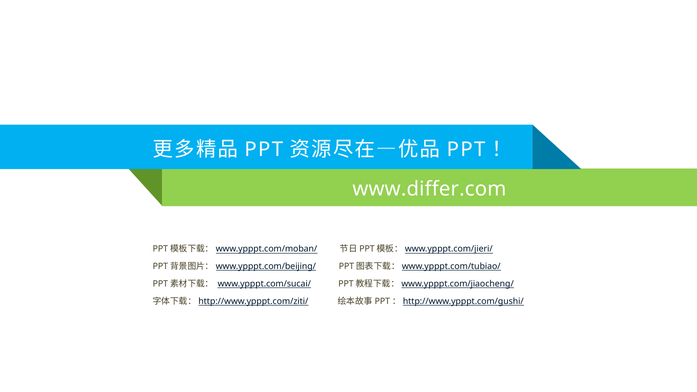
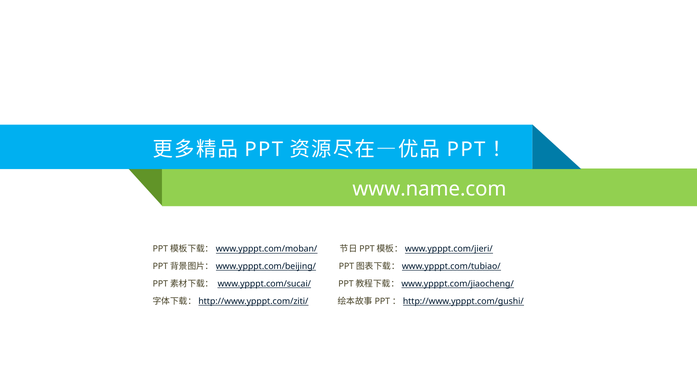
www.differ.com: www.differ.com -> www.name.com
